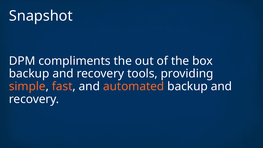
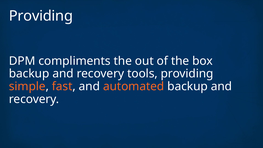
Snapshot at (41, 16): Snapshot -> Providing
